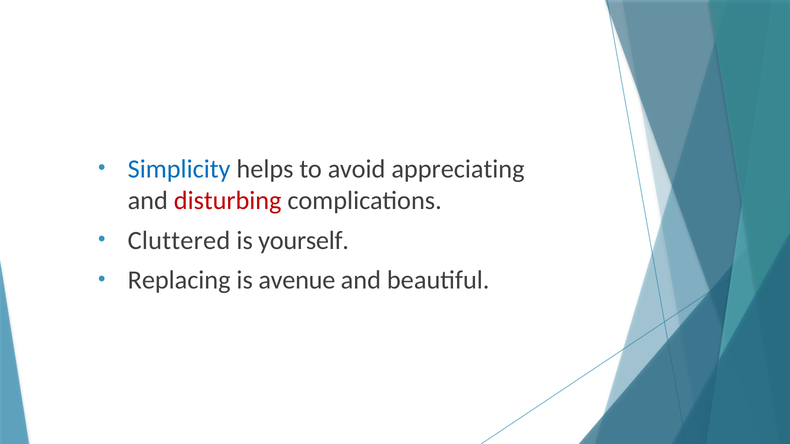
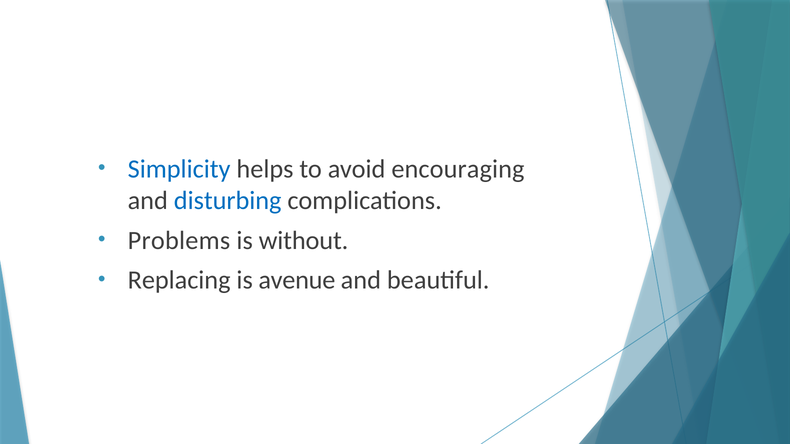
appreciating: appreciating -> encouraging
disturbing colour: red -> blue
Cluttered: Cluttered -> Problems
yourself: yourself -> without
